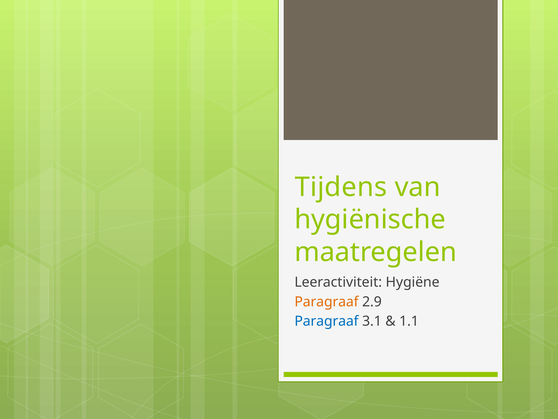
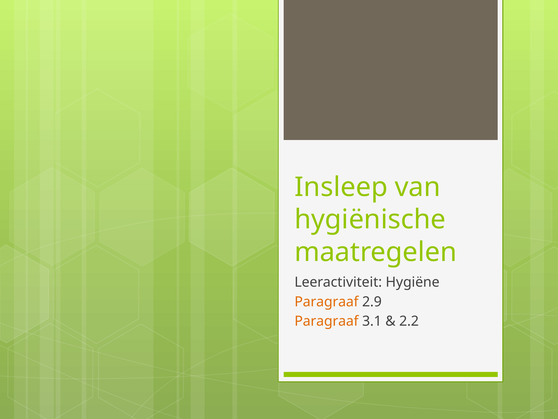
Tijdens: Tijdens -> Insleep
Paragraaf at (326, 321) colour: blue -> orange
1.1: 1.1 -> 2.2
